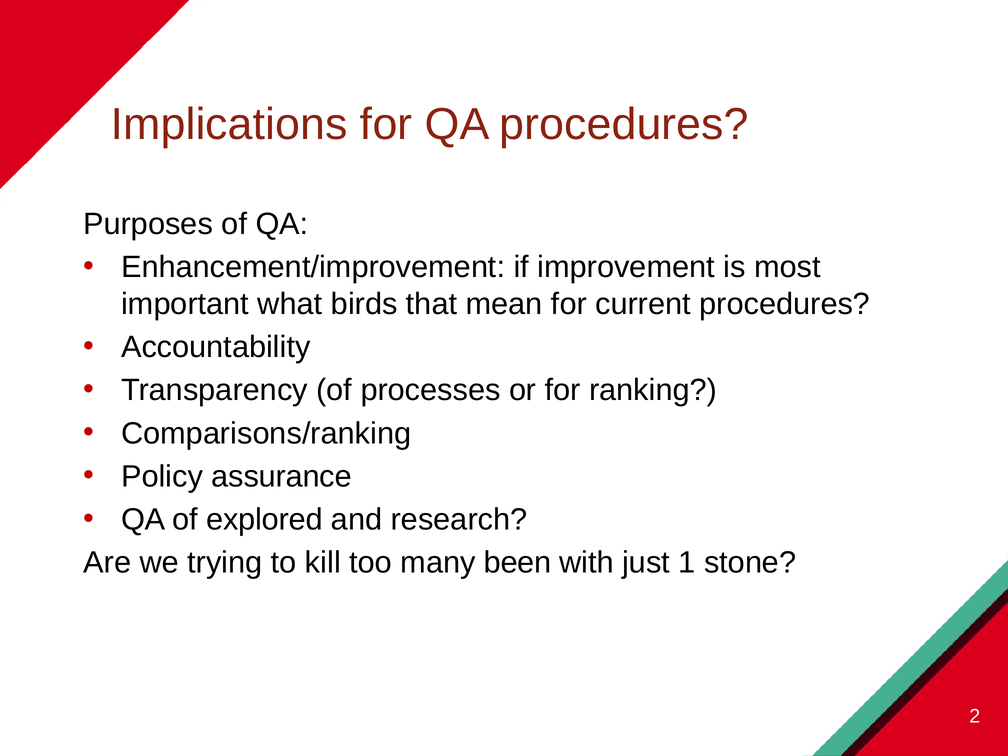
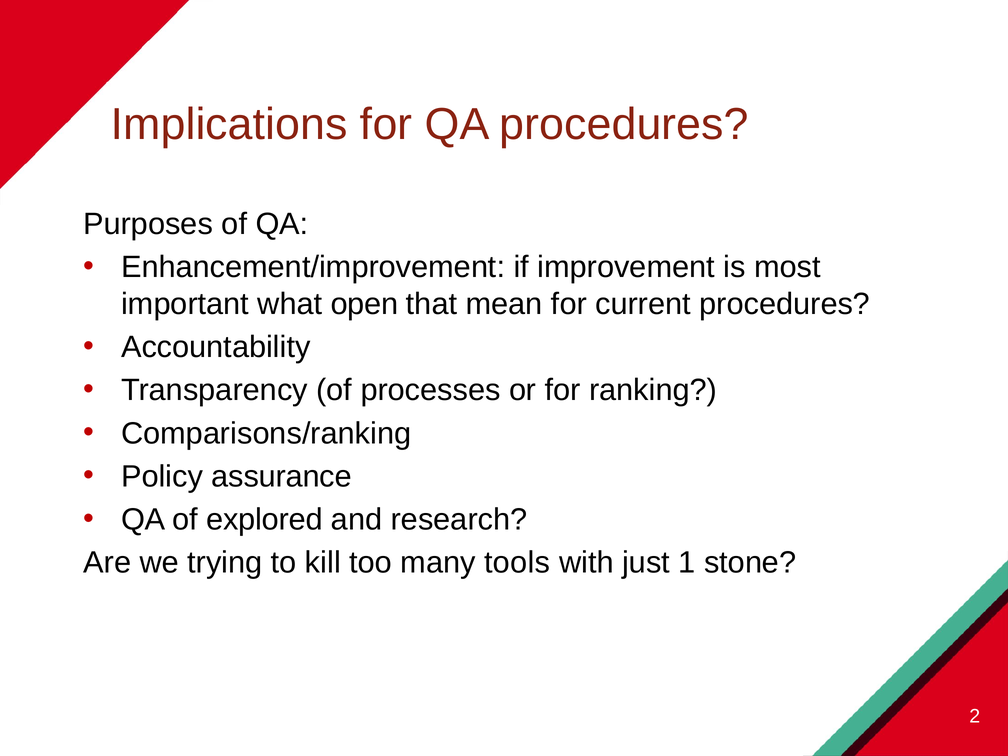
birds: birds -> open
been: been -> tools
